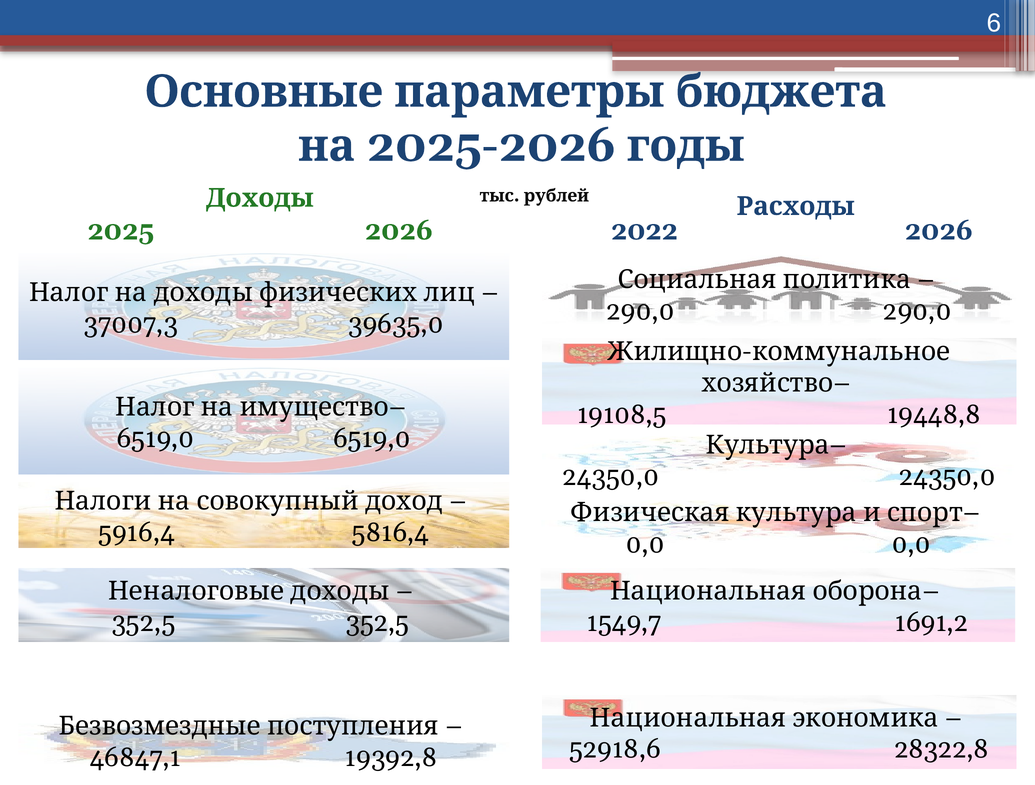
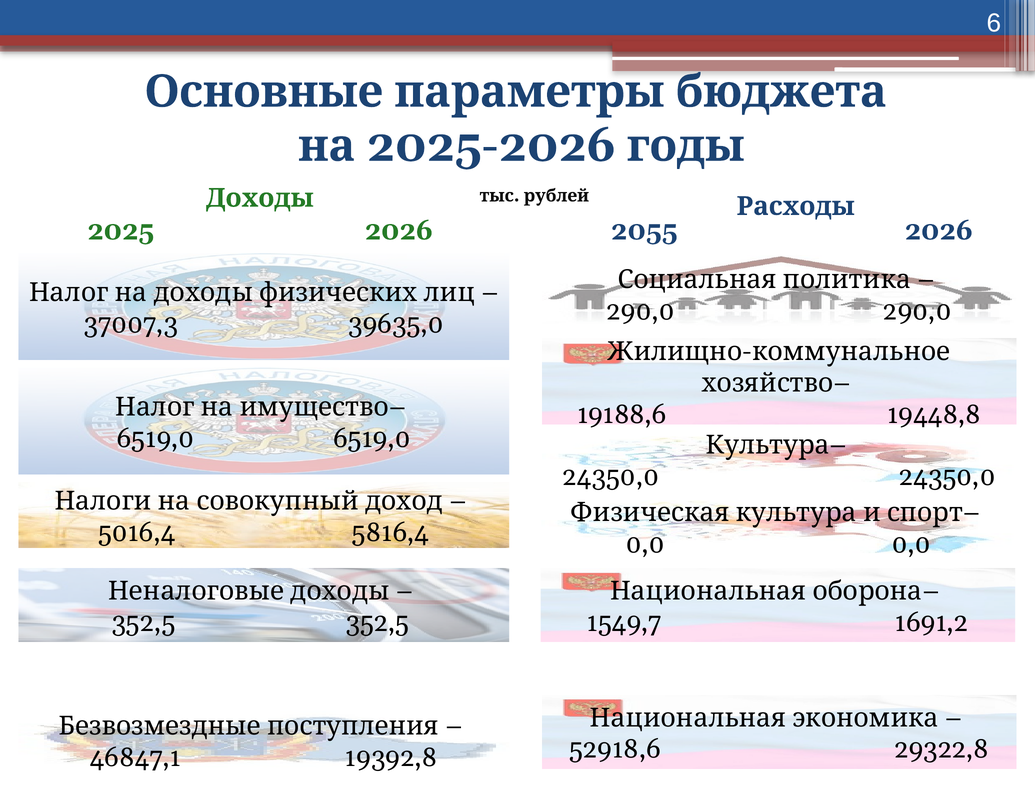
2022: 2022 -> 2055
19108,5: 19108,5 -> 19188,6
5916,4: 5916,4 -> 5016,4
28322,8: 28322,8 -> 29322,8
